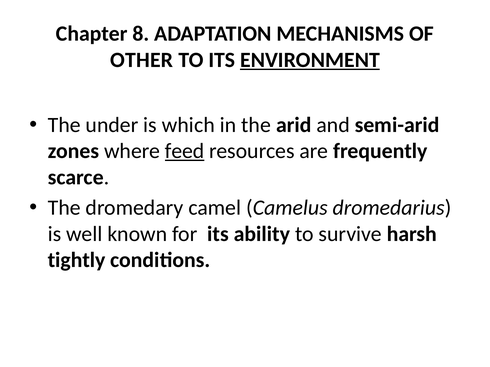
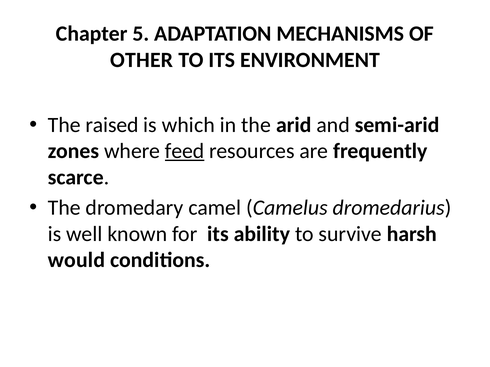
8: 8 -> 5
ENVIRONMENT underline: present -> none
under: under -> raised
tightly: tightly -> would
